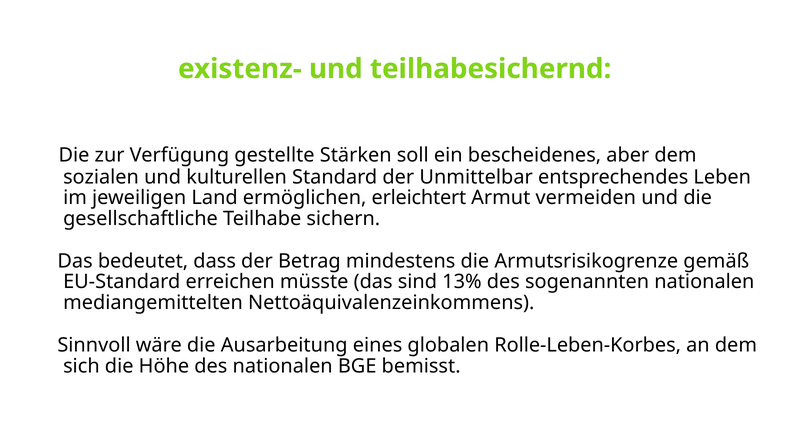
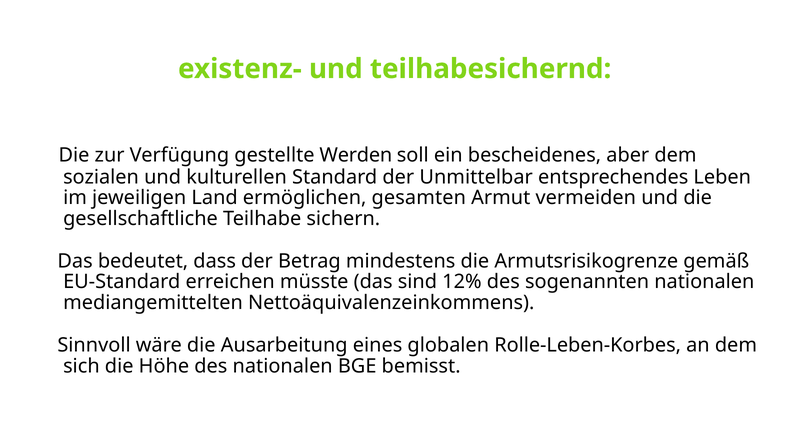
Stärken: Stärken -> Werden
erleichtert: erleichtert -> gesamten
13%: 13% -> 12%
